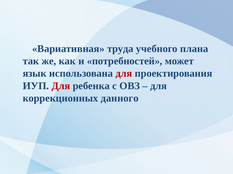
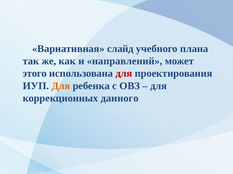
труда: труда -> слайд
потребностей: потребностей -> направлений
язык: язык -> этого
Для at (61, 86) colour: red -> orange
